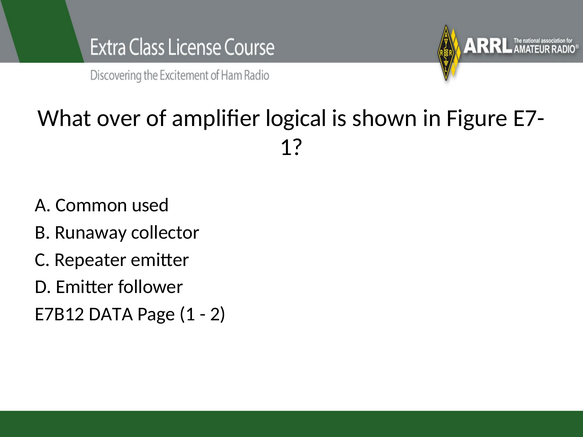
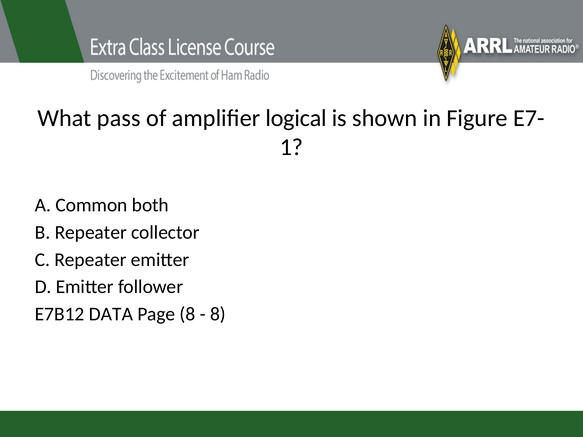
over: over -> pass
used: used -> both
B Runaway: Runaway -> Repeater
Page 1: 1 -> 8
2 at (218, 314): 2 -> 8
